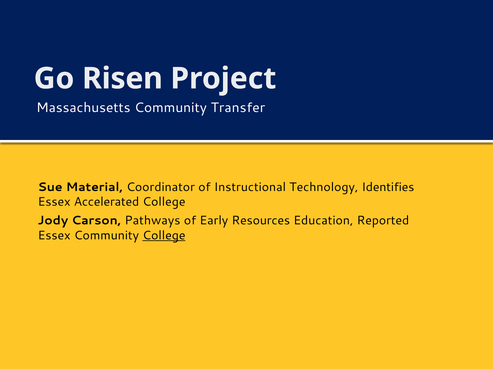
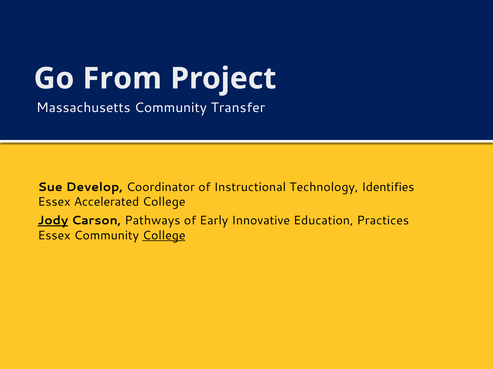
Risen: Risen -> From
Material: Material -> Develop
Jody underline: none -> present
Resources: Resources -> Innovative
Reported: Reported -> Practices
